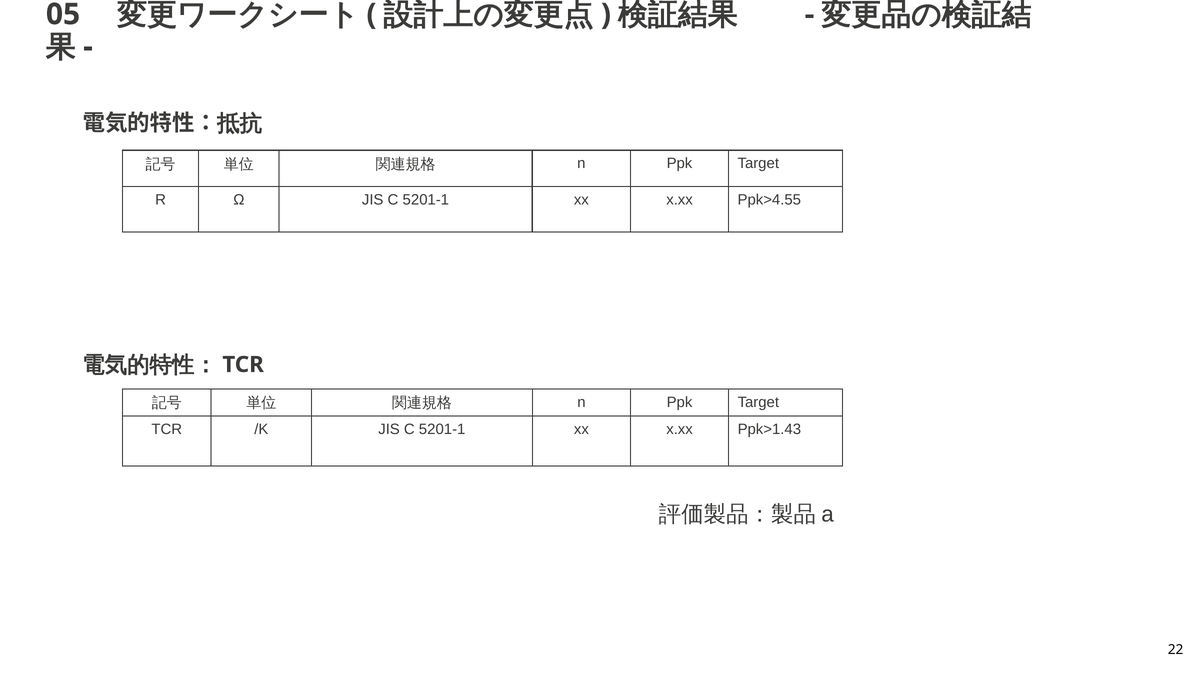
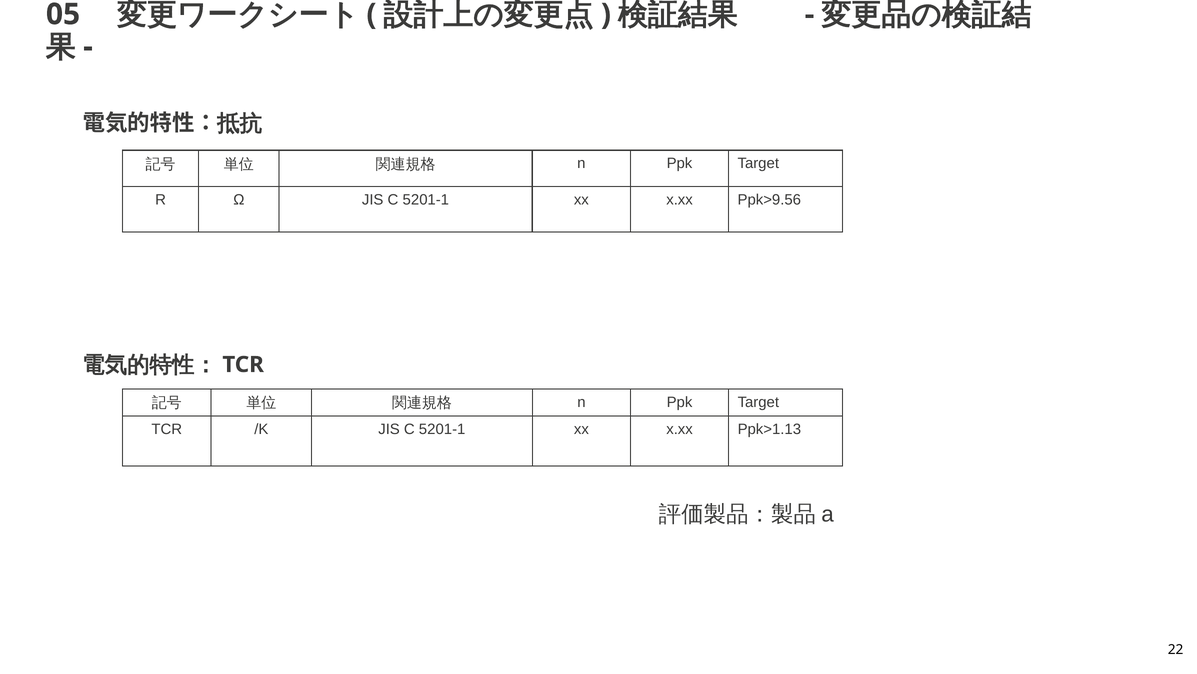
Ppk>4.55: Ppk>4.55 -> Ppk>9.56
Ppk>1.43: Ppk>1.43 -> Ppk>1.13
